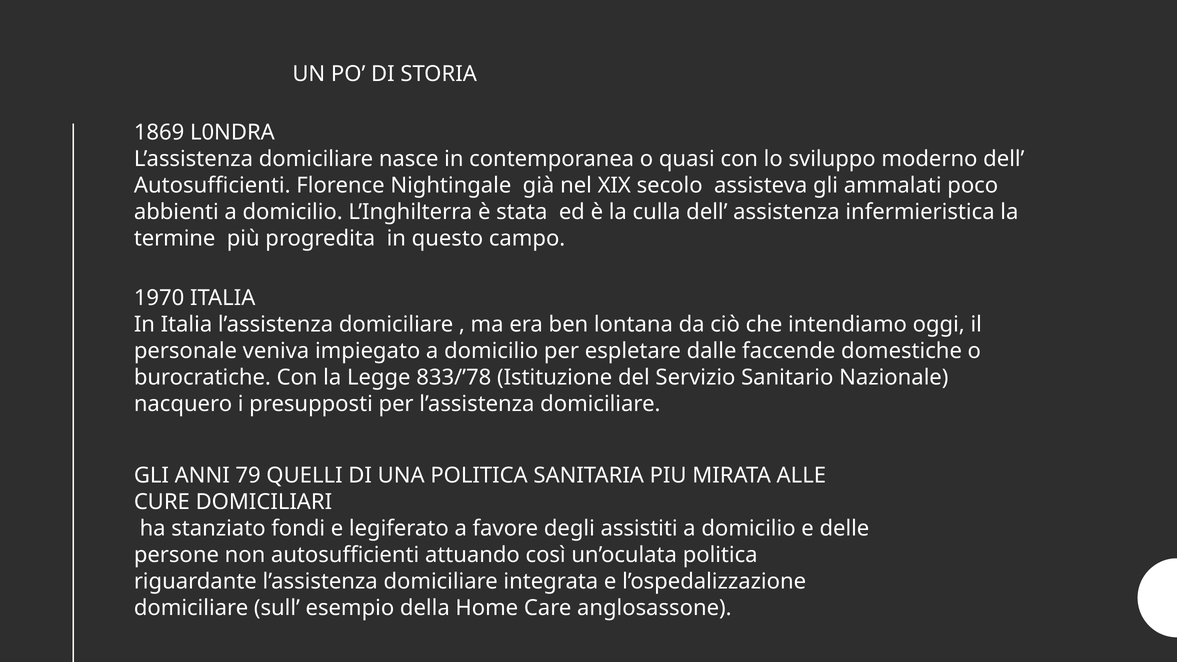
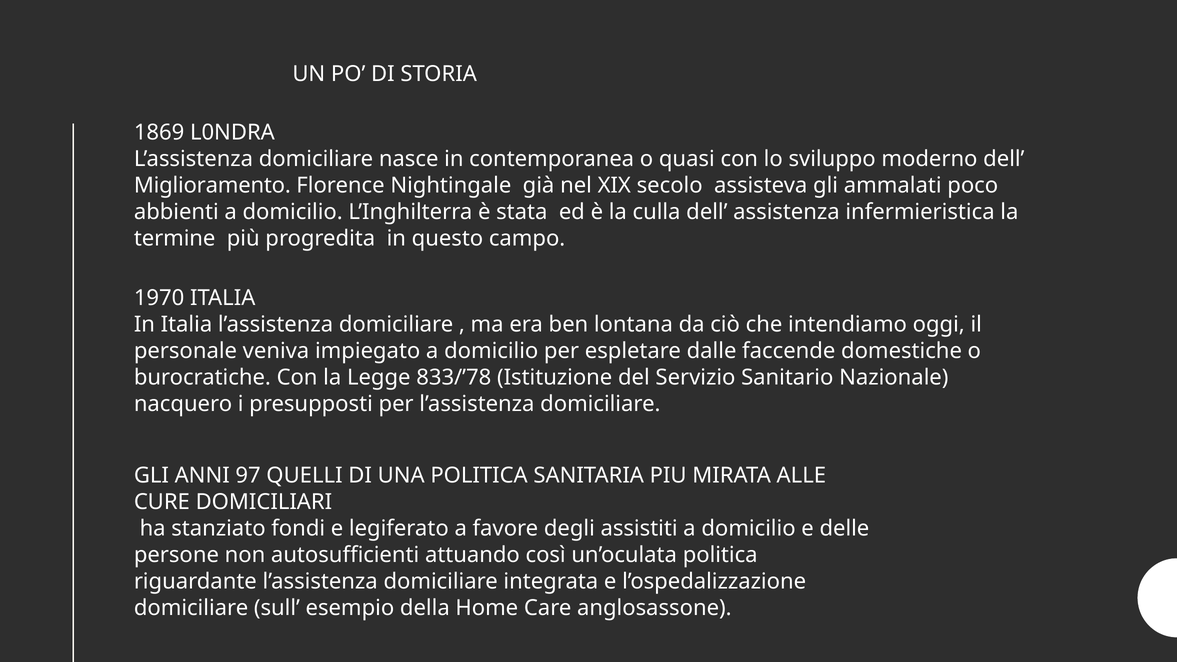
Autosufficienti at (212, 186): Autosufficienti -> Miglioramento
79: 79 -> 97
